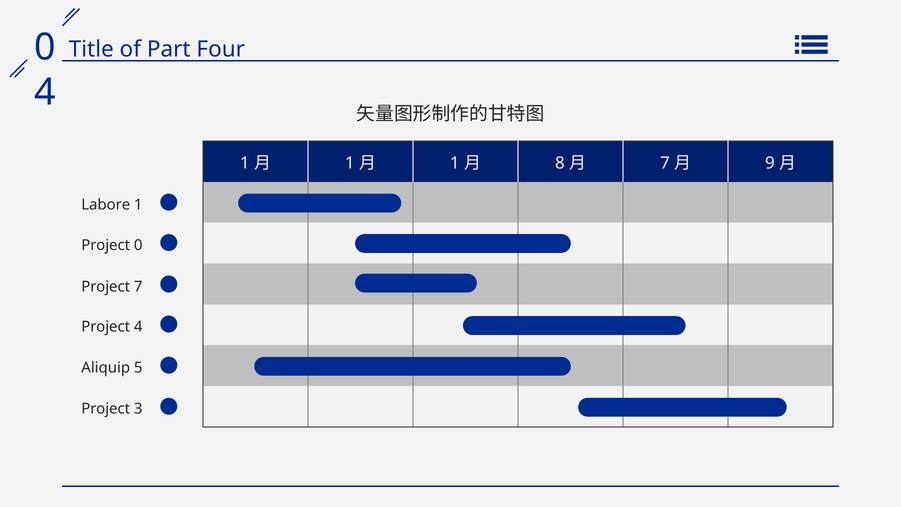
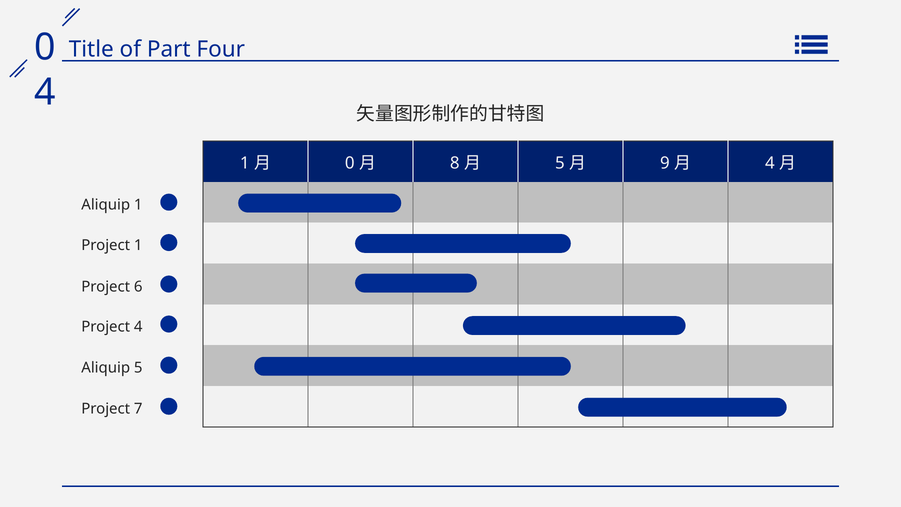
1 at (350, 163): 1 -> 0
1 at (455, 163): 1 -> 8
8 at (560, 163): 8 -> 5
7 at (665, 163): 7 -> 9
9 at (770, 163): 9 -> 4
Labore at (106, 205): Labore -> Aliquip
Project 0: 0 -> 1
Project 7: 7 -> 6
3: 3 -> 7
